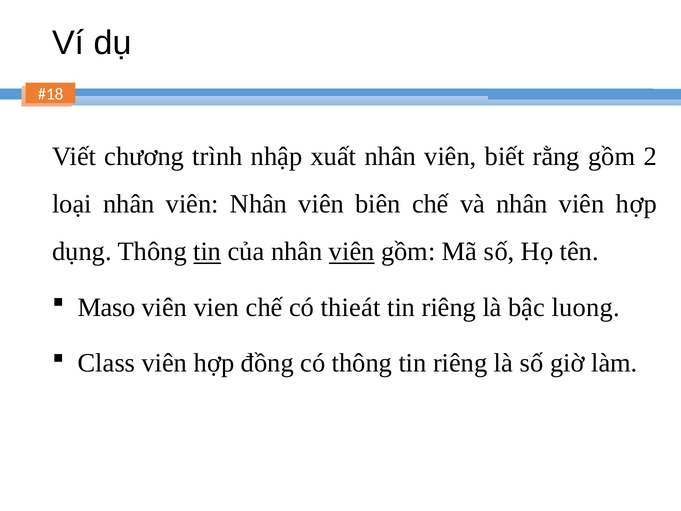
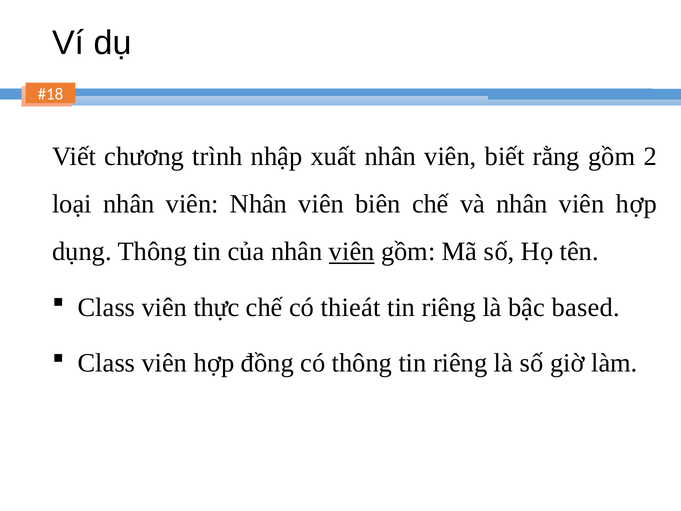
tin at (207, 252) underline: present -> none
Maso at (107, 307): Maso -> Class
vien: vien -> thực
luong: luong -> based
